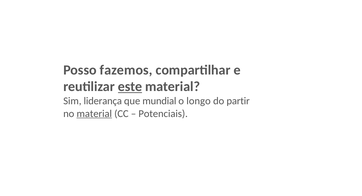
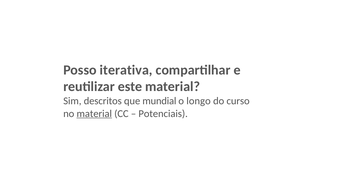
fazemos: fazemos -> iterativa
este underline: present -> none
liderança: liderança -> descritos
partir: partir -> curso
